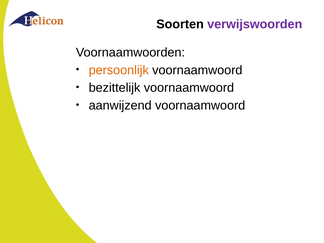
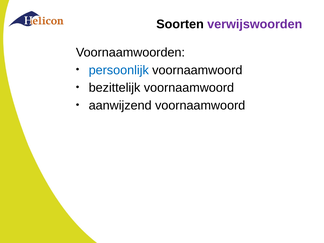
persoonlijk colour: orange -> blue
